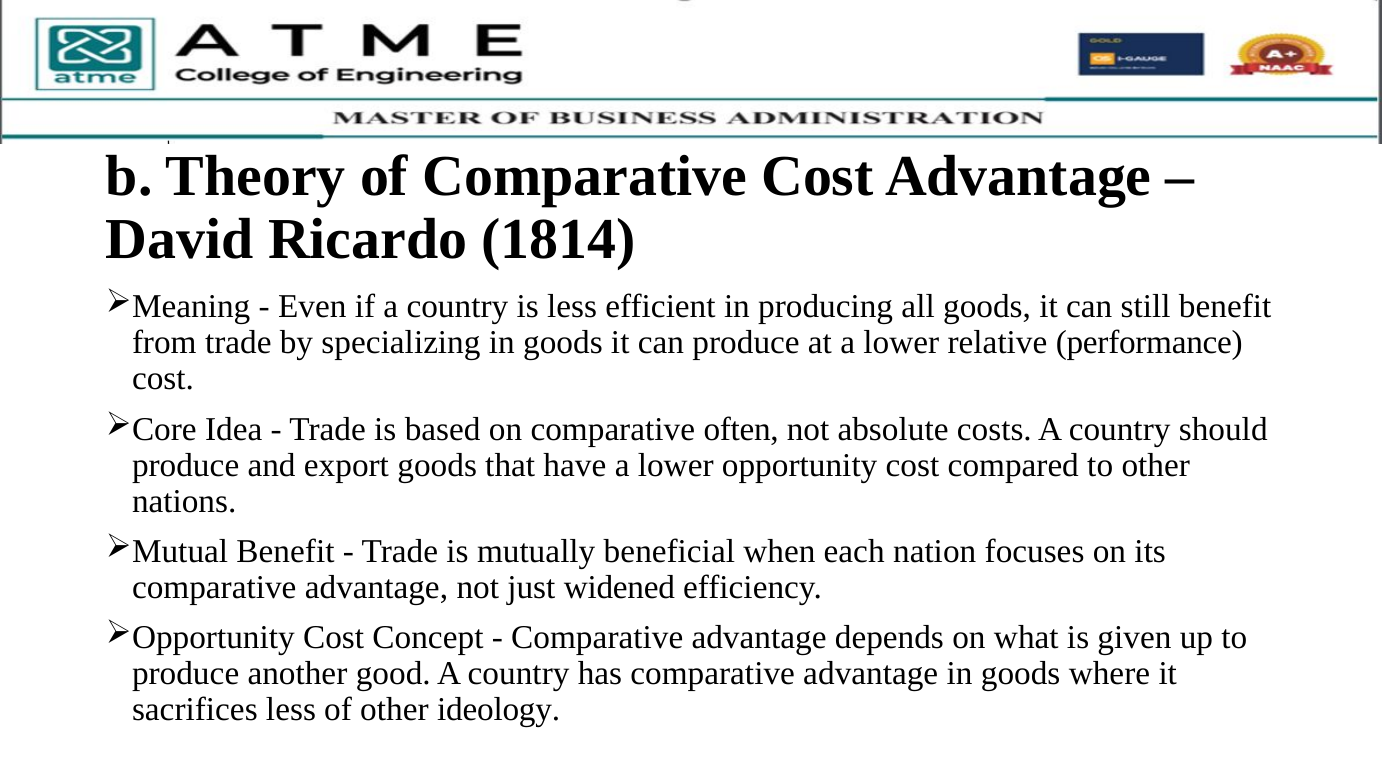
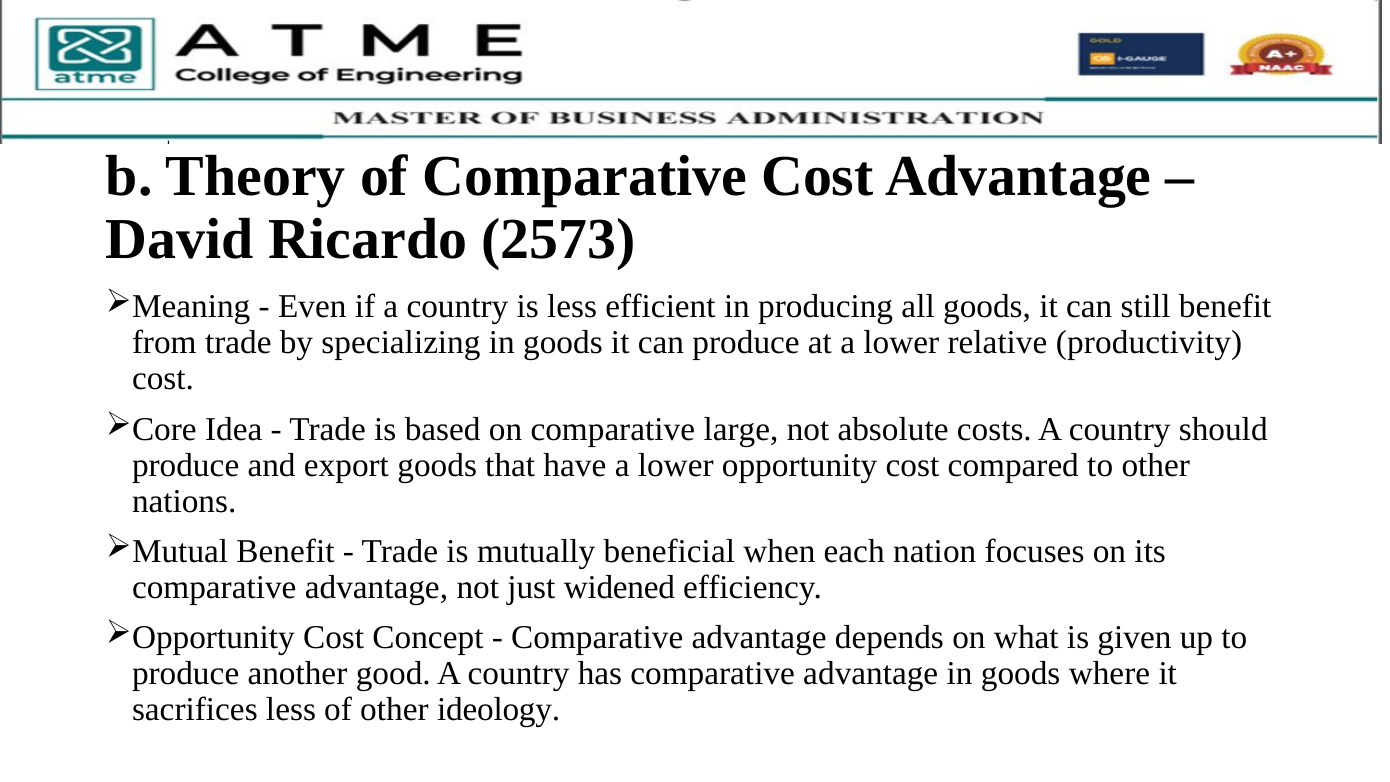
1814: 1814 -> 2573
performance: performance -> productivity
often: often -> large
